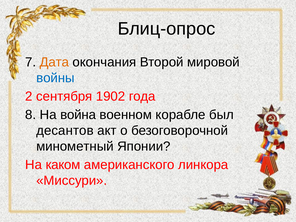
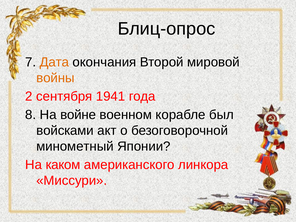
войны colour: blue -> orange
1902: 1902 -> 1941
война: война -> войне
десантов: десантов -> войсками
